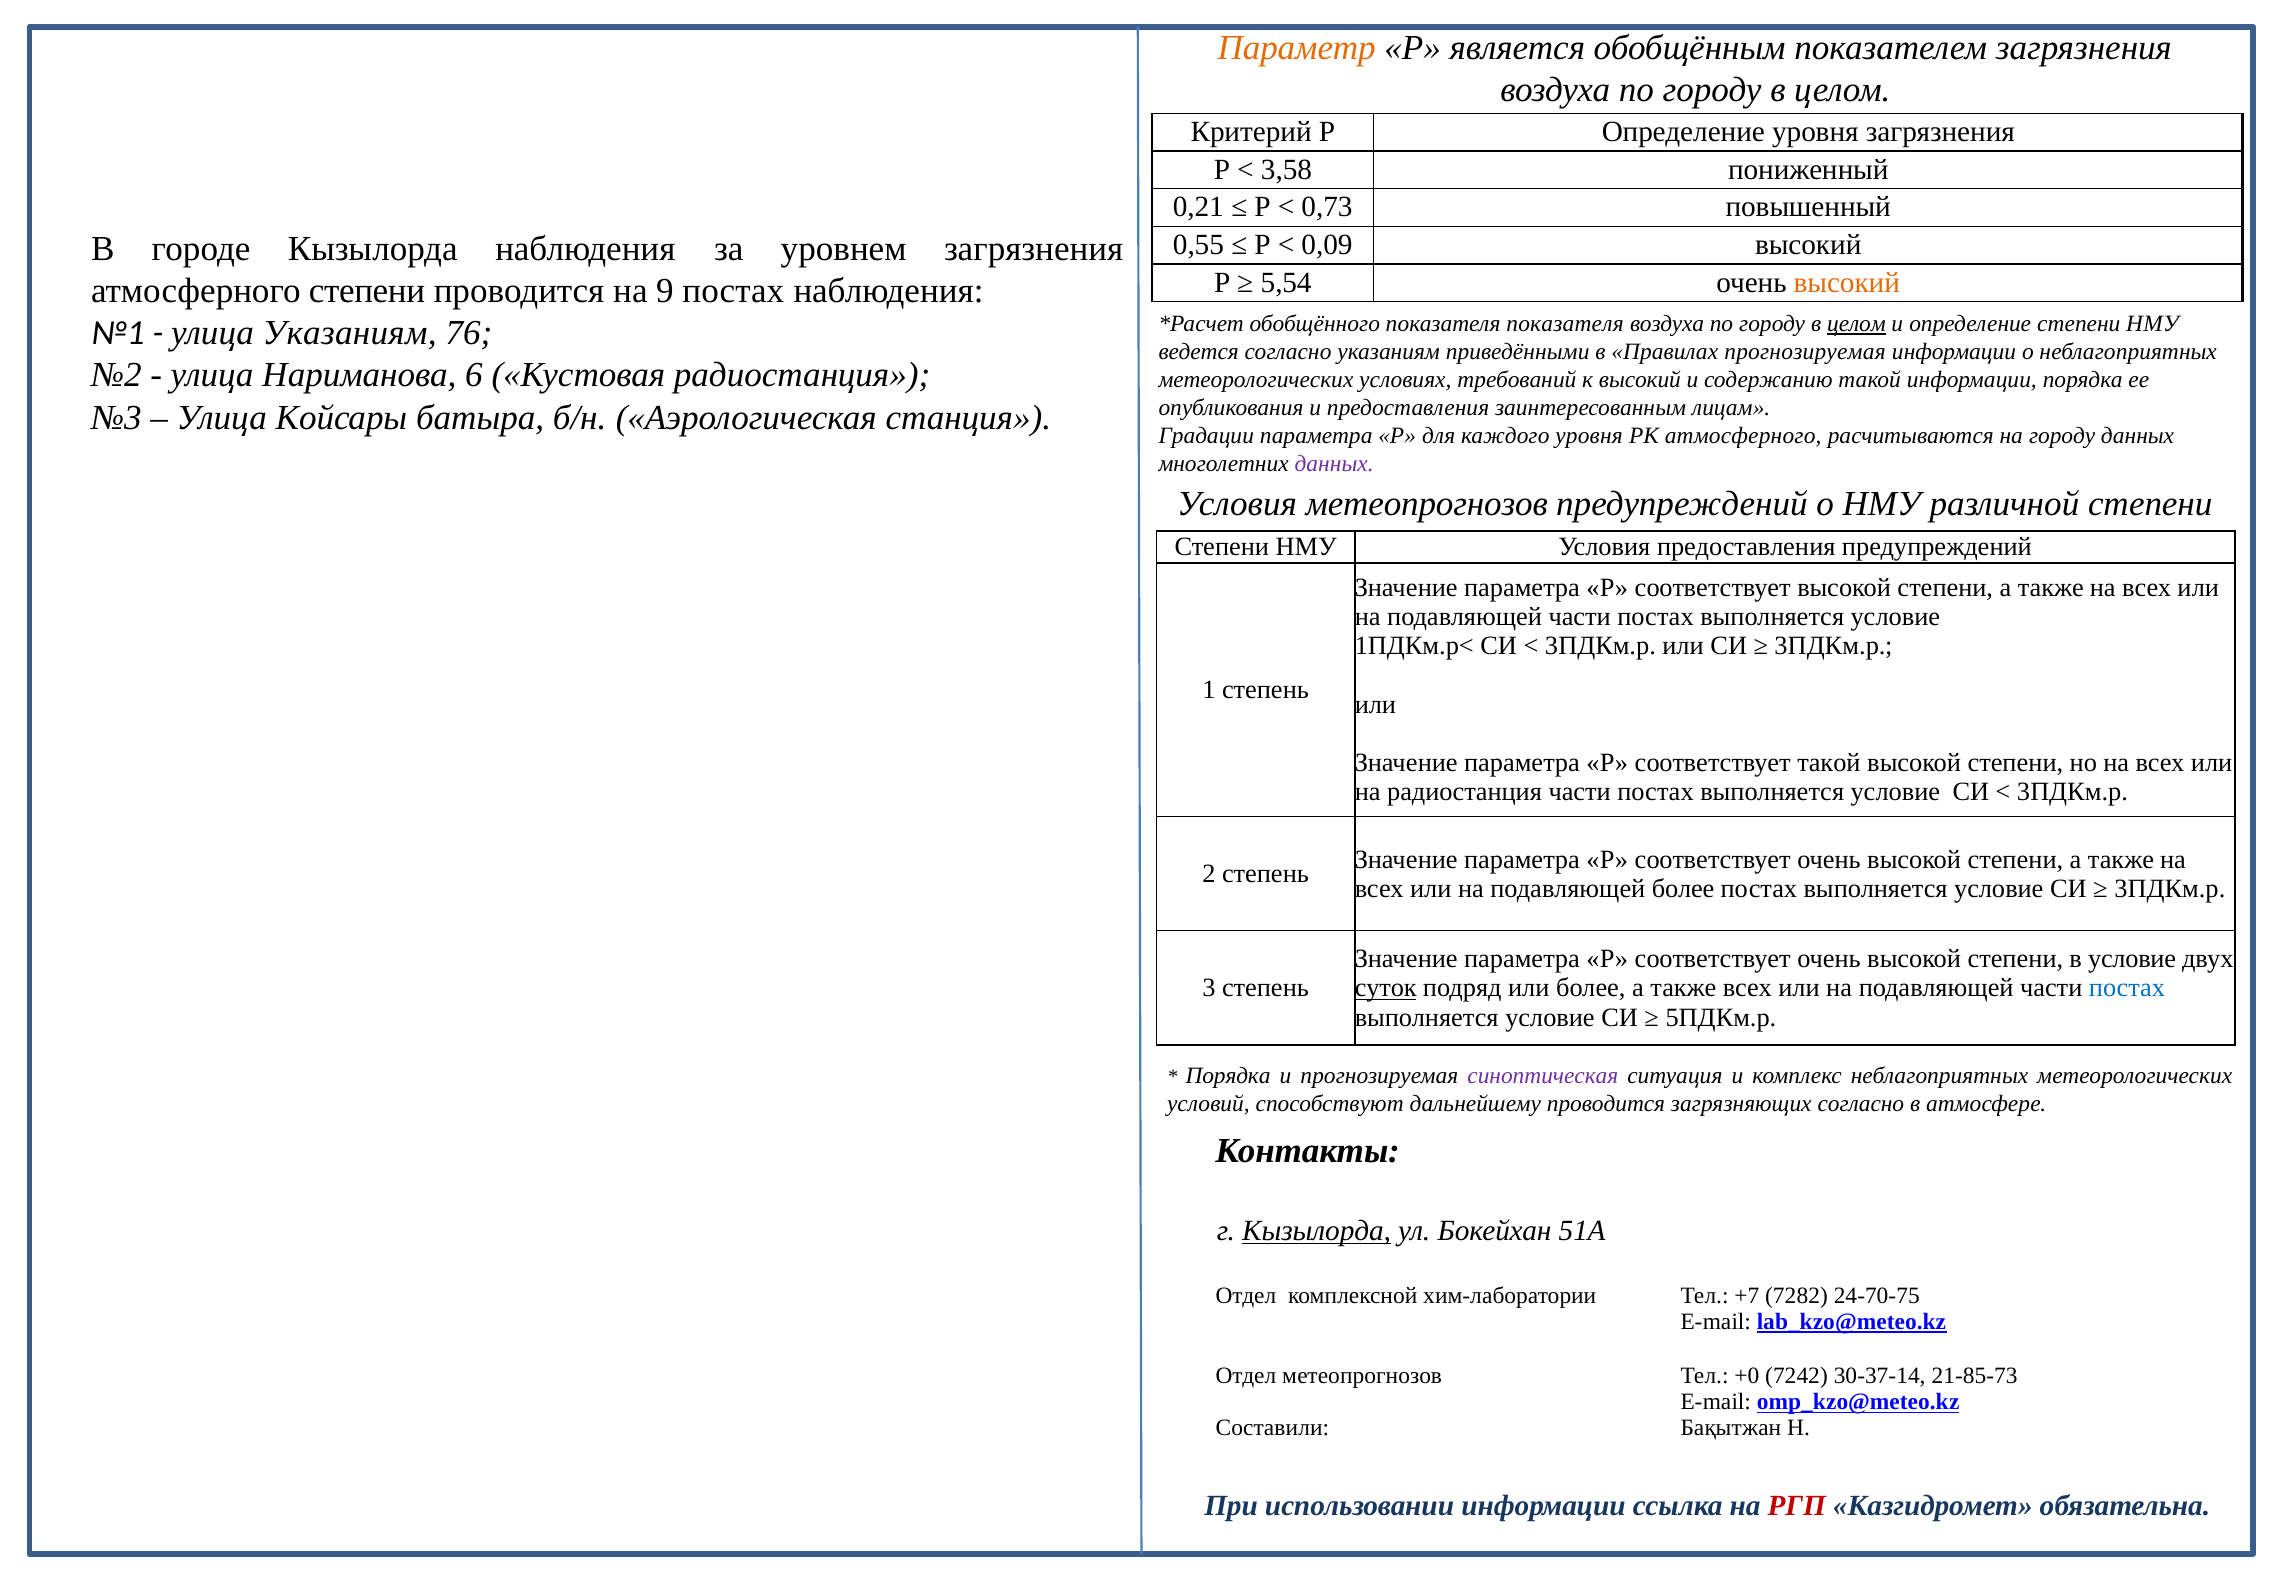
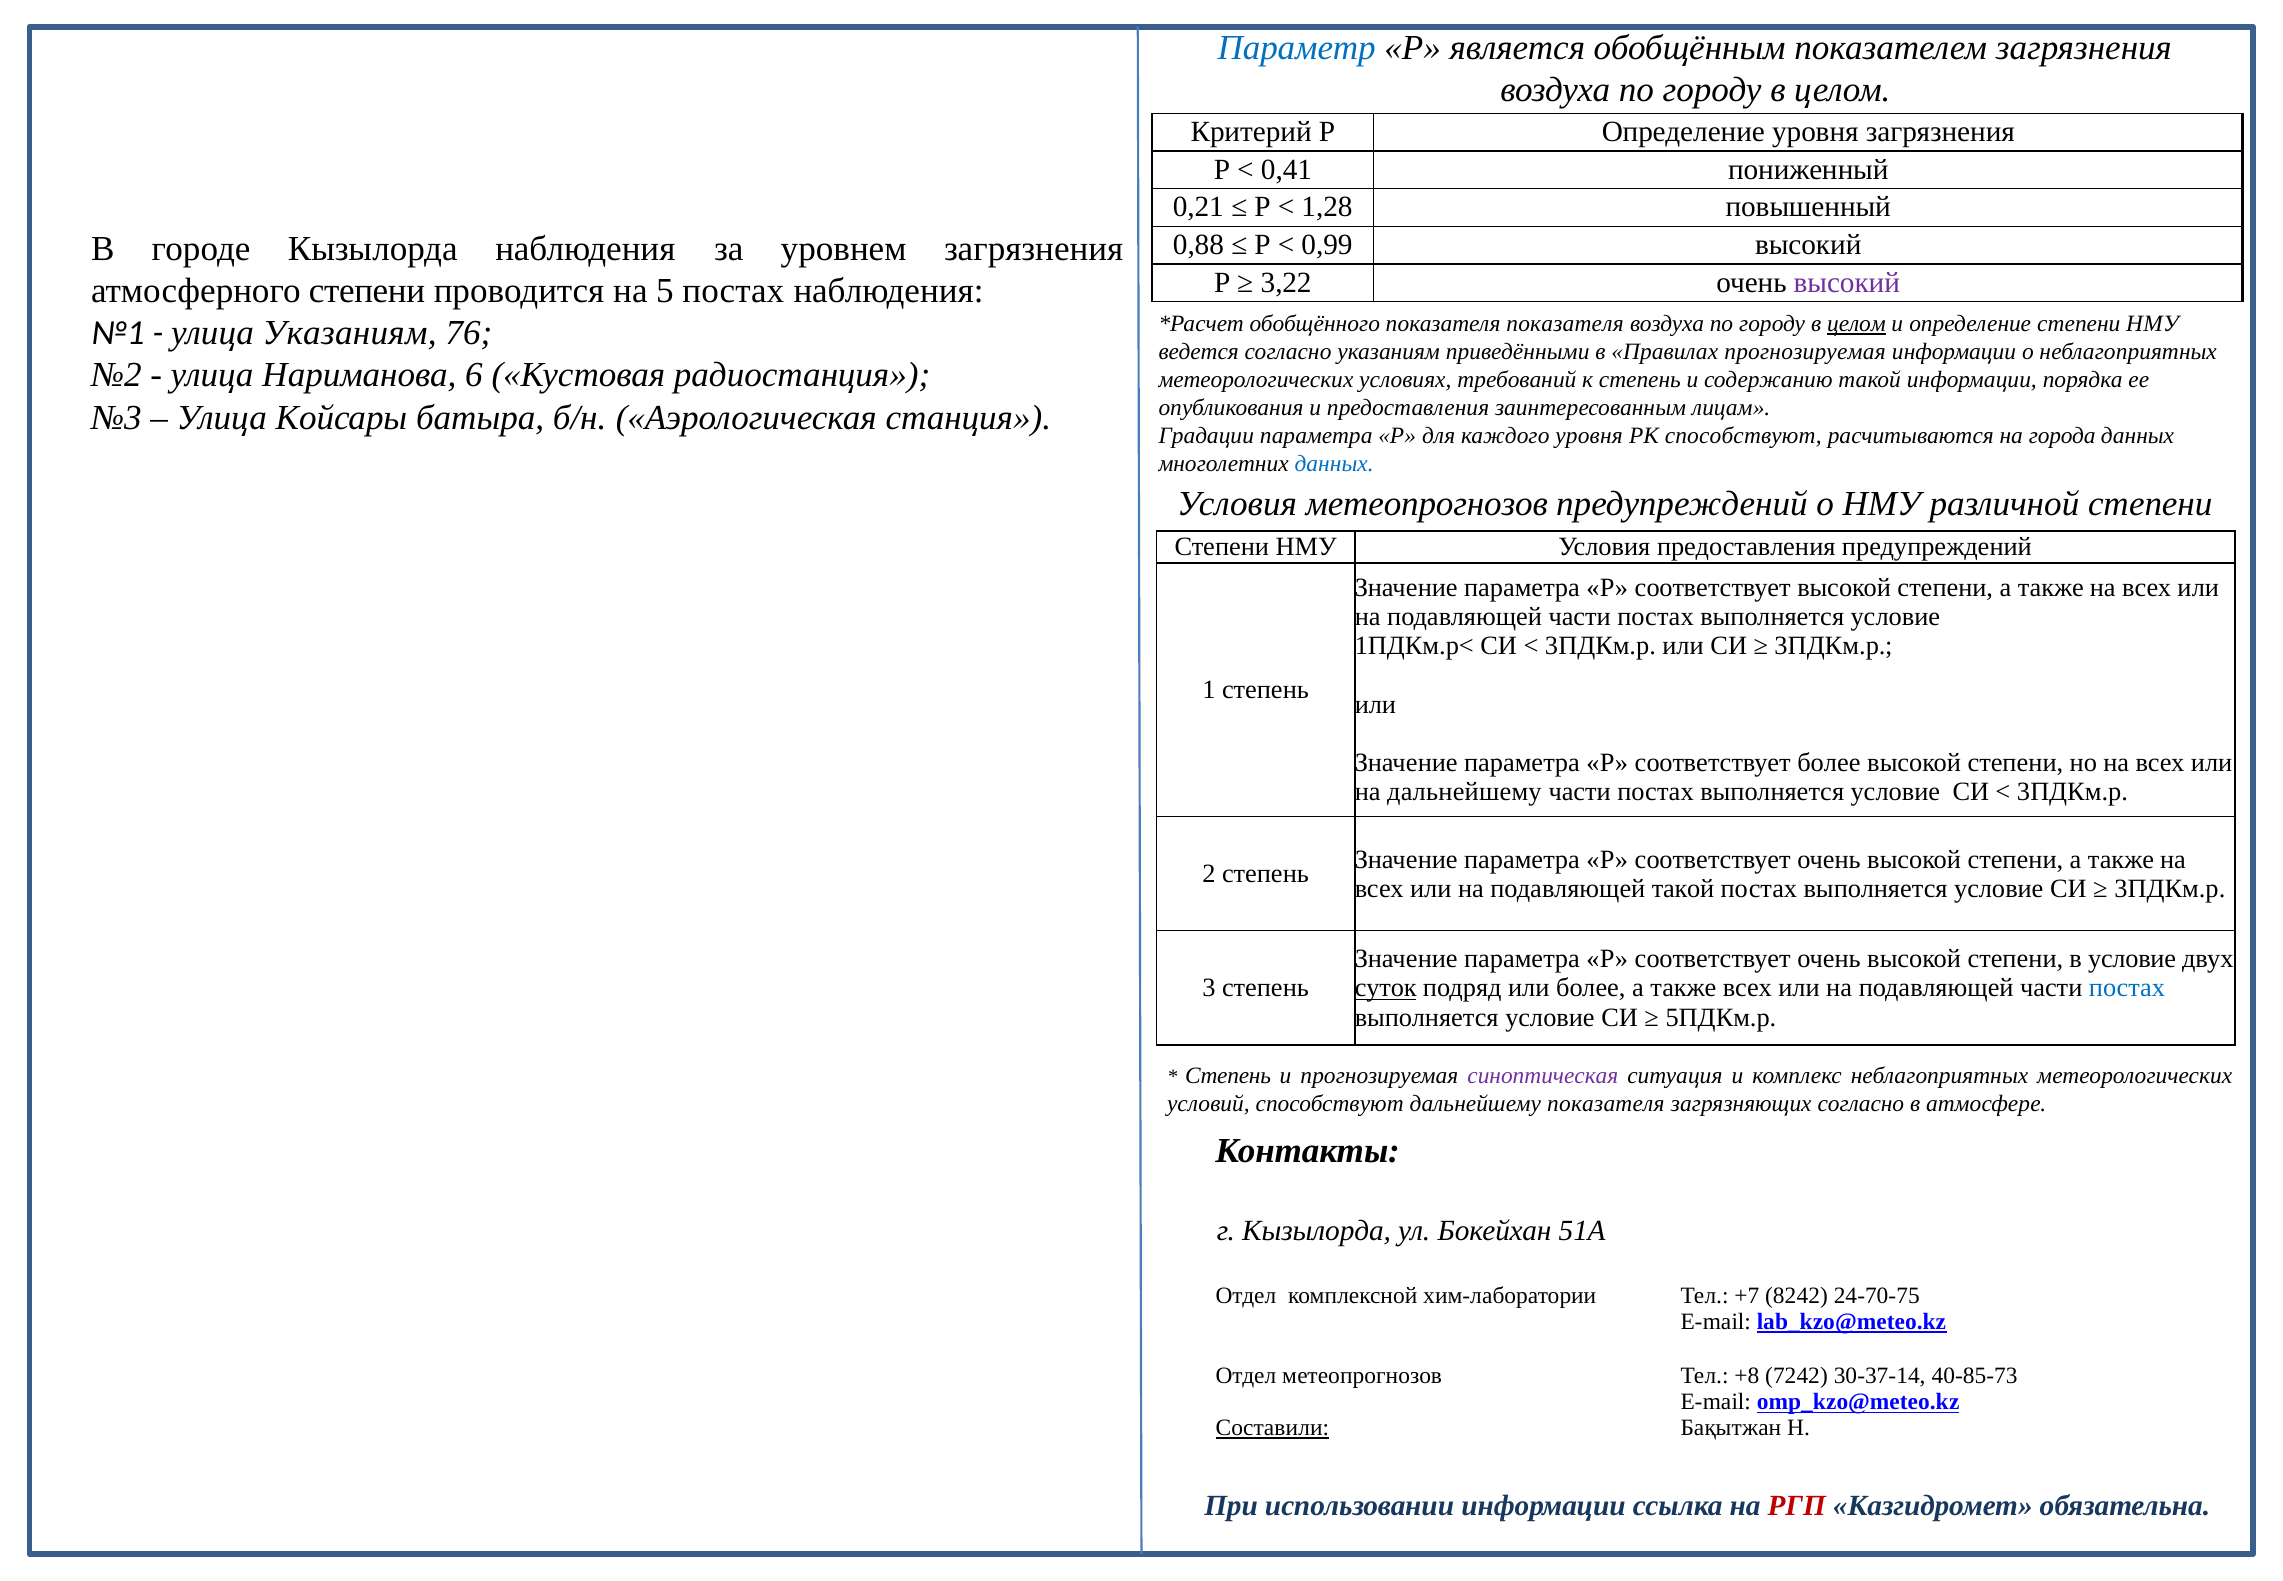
Параметр colour: orange -> blue
3,58: 3,58 -> 0,41
0,73: 0,73 -> 1,28
0,55: 0,55 -> 0,88
0,09: 0,09 -> 0,99
5,54: 5,54 -> 3,22
высокий at (1847, 283) colour: orange -> purple
9: 9 -> 5
к высокий: высокий -> степень
РК атмосферного: атмосферного -> способствуют
на городу: городу -> города
данных at (1334, 464) colour: purple -> blue
соответствует такой: такой -> более
на радиостанция: радиостанция -> дальнейшему
подавляющей более: более -> такой
Порядка at (1228, 1075): Порядка -> Степень
дальнейшему проводится: проводится -> показателя
Кызылорда at (1317, 1231) underline: present -> none
7282: 7282 -> 8242
+0: +0 -> +8
21-85-73: 21-85-73 -> 40-85-73
Составили underline: none -> present
